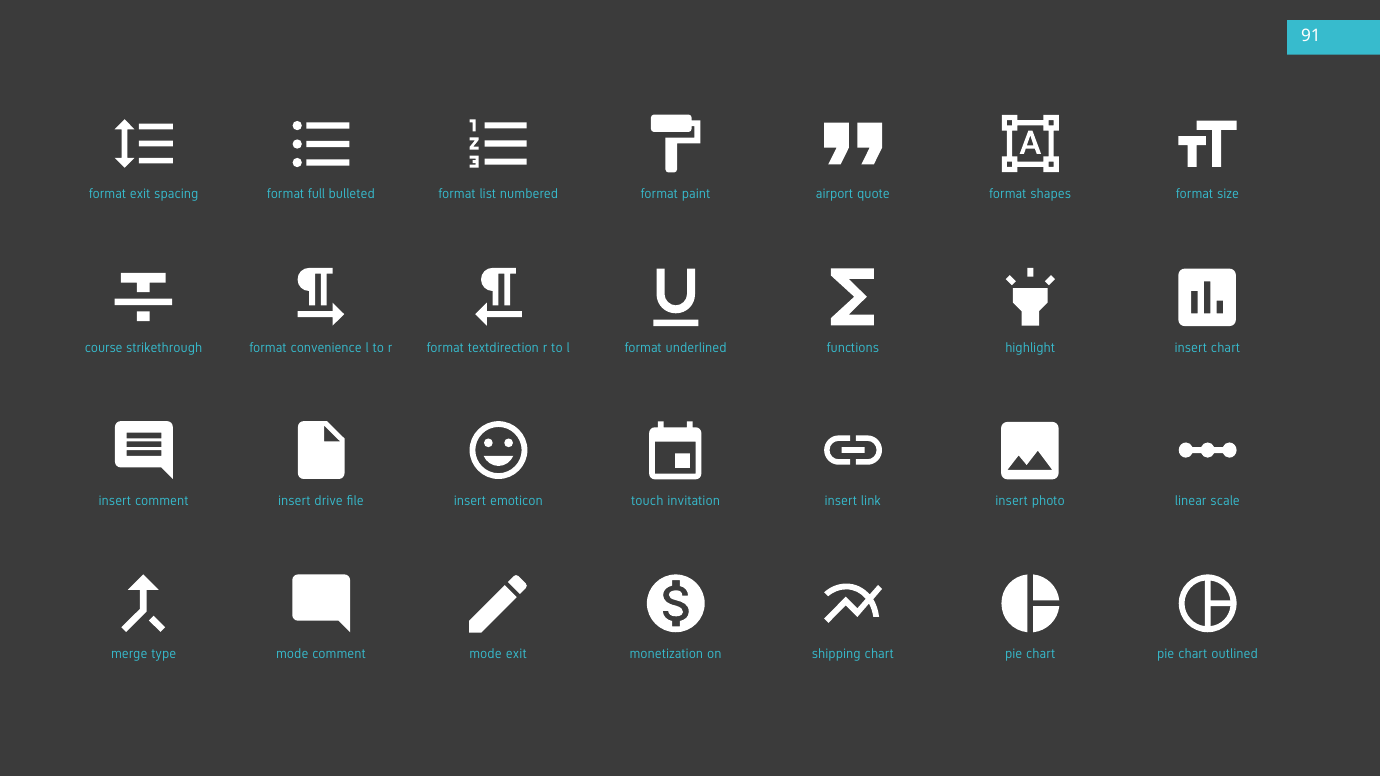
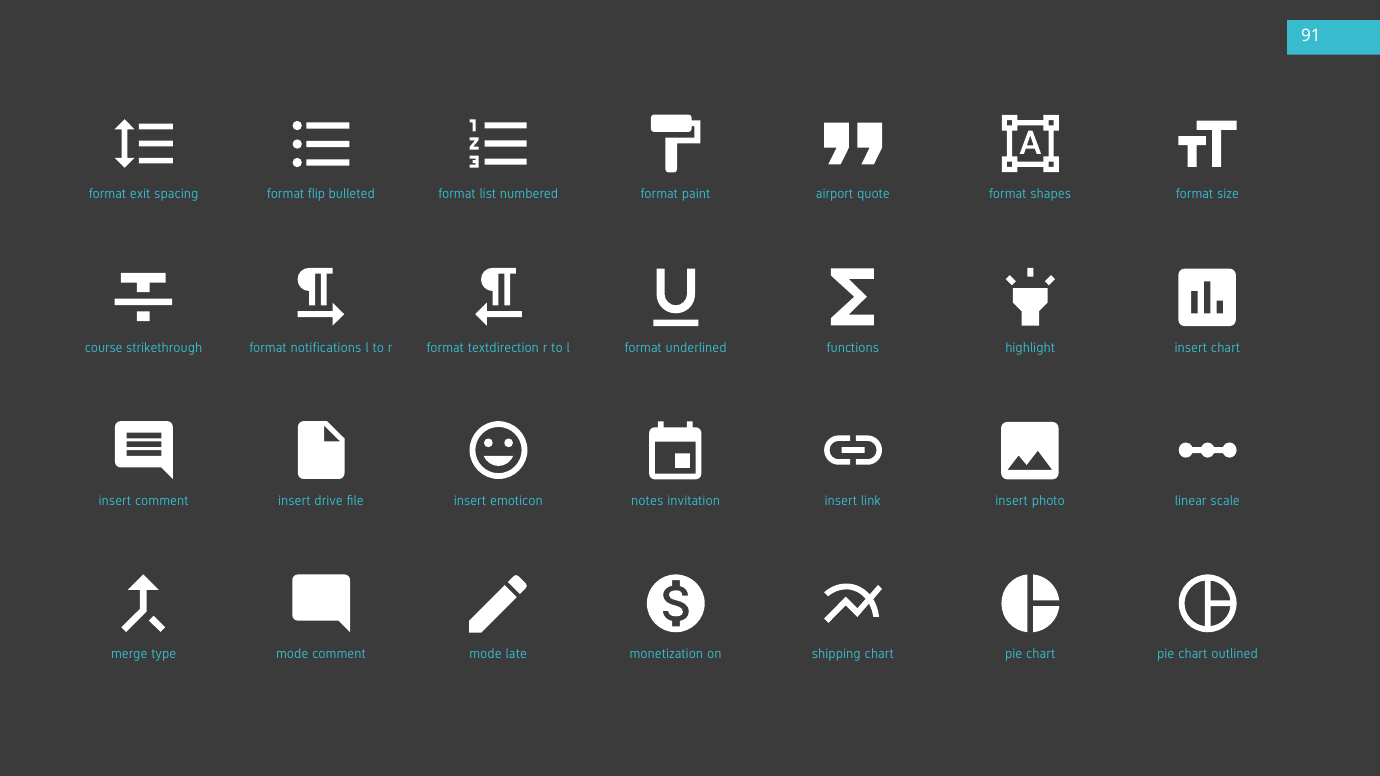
full: full -> flip
convenience: convenience -> notifications
touch: touch -> notes
mode exit: exit -> late
